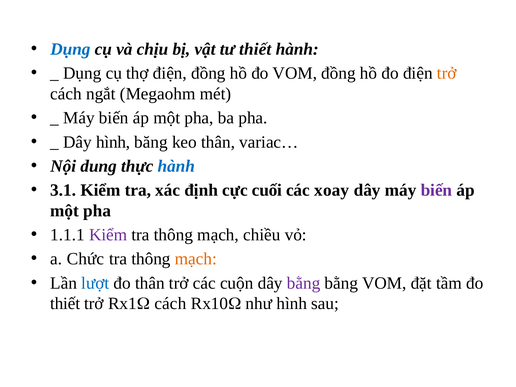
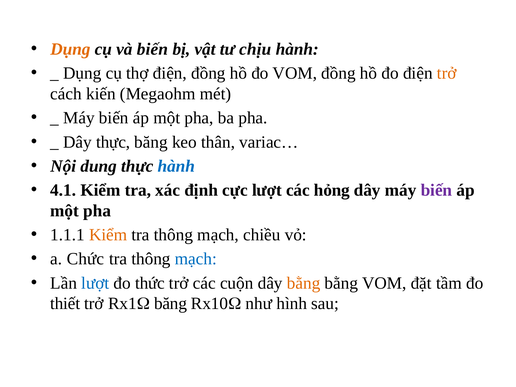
Dụng at (70, 49) colour: blue -> orange
và chịu: chịu -> biến
tư thiết: thiết -> chịu
ngắt: ngắt -> kiến
Dây hình: hình -> thực
3.1: 3.1 -> 4.1
cực cuối: cuối -> lượt
xoay: xoay -> hỏng
Kiểm at (108, 235) colour: purple -> orange
mạch at (196, 259) colour: orange -> blue
đo thân: thân -> thức
bằng at (304, 283) colour: purple -> orange
cách at (170, 304): cách -> băng
